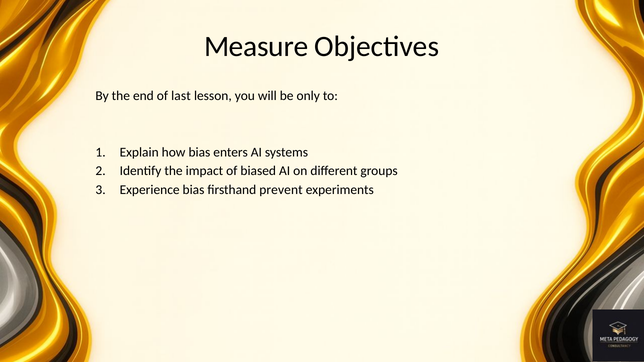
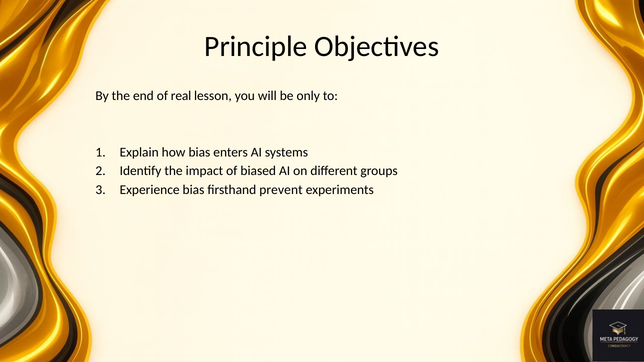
Measure: Measure -> Principle
last: last -> real
